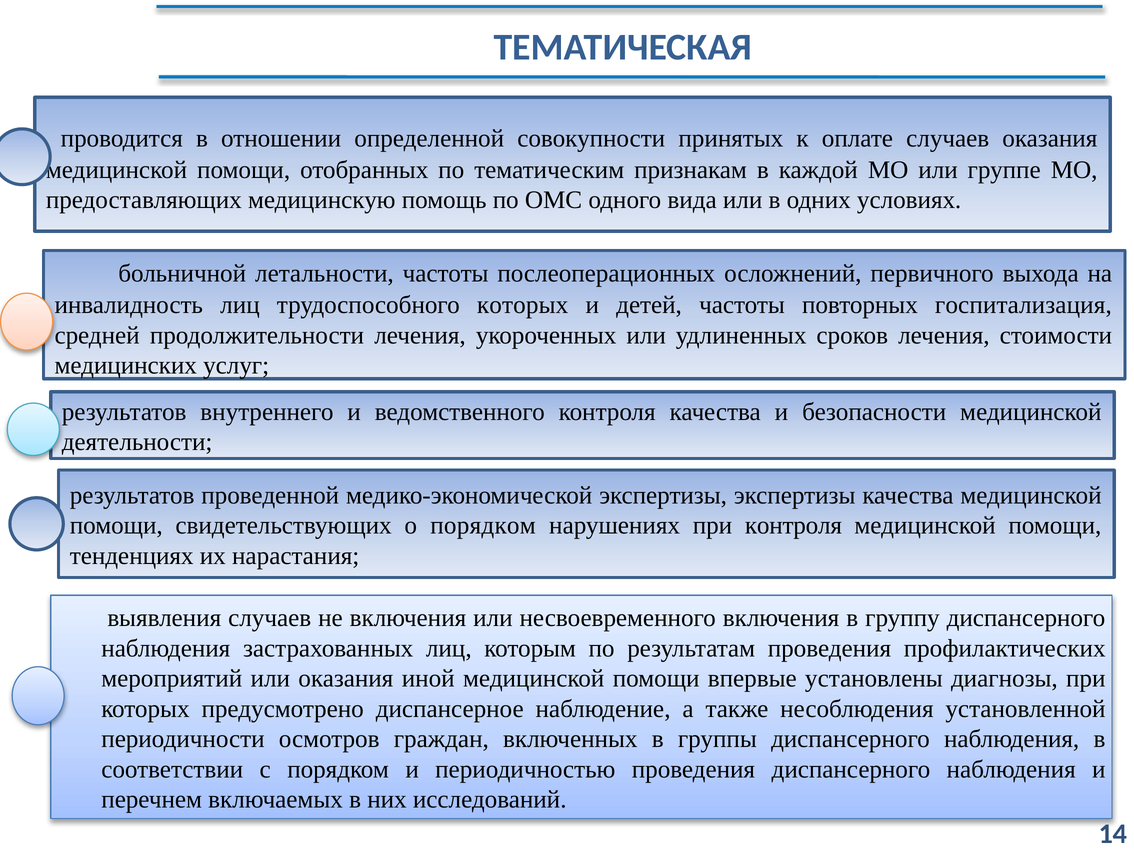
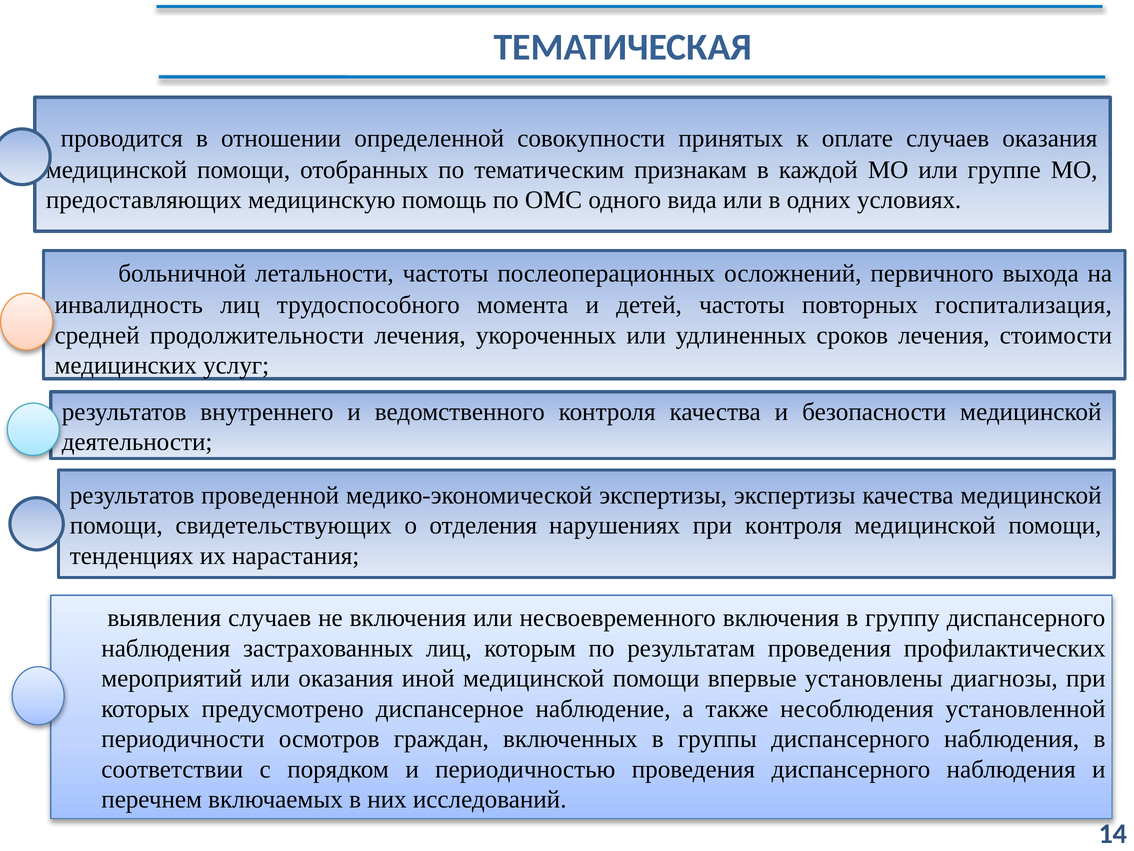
трудоспособного которых: которых -> момента
о порядком: порядком -> отделения
